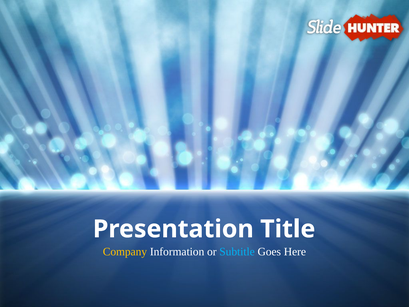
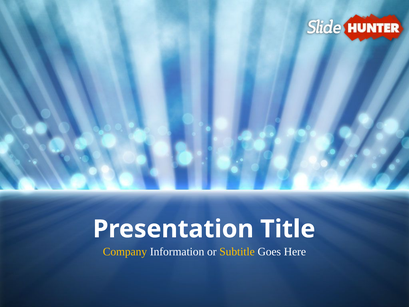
Subtitle colour: light blue -> yellow
